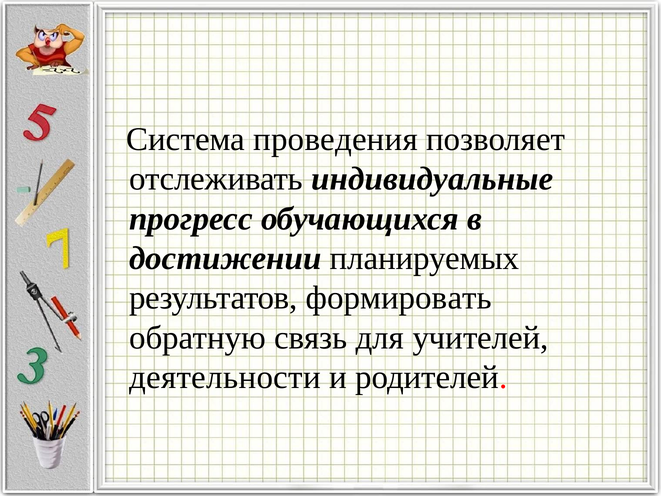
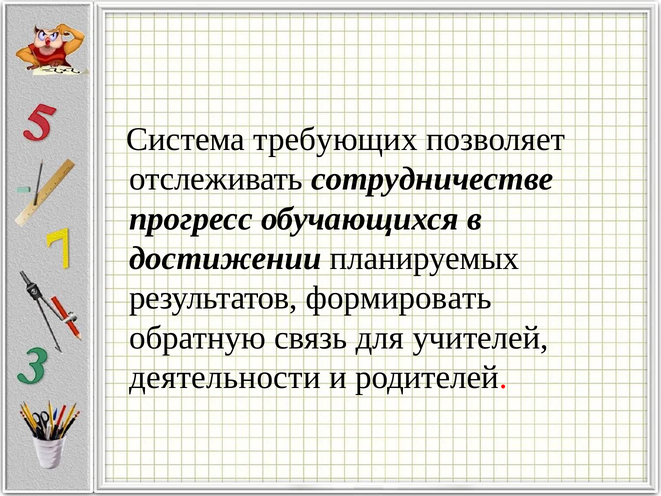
проведения: проведения -> требующих
индивидуальные: индивидуальные -> сотрудничестве
